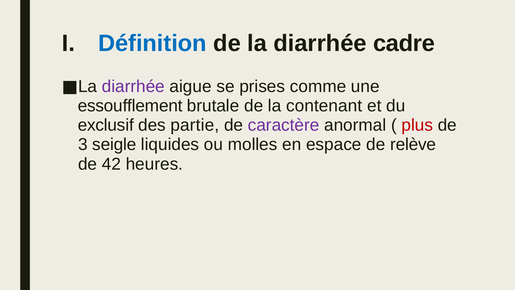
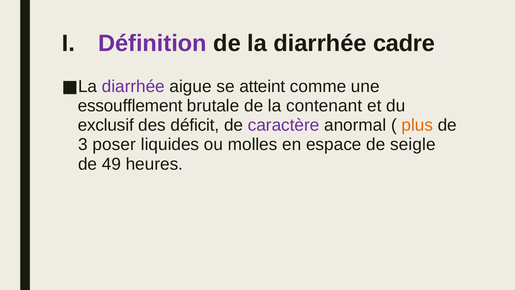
Définition colour: blue -> purple
prises: prises -> atteint
partie: partie -> déficit
plus colour: red -> orange
seigle: seigle -> poser
relève: relève -> seigle
42: 42 -> 49
